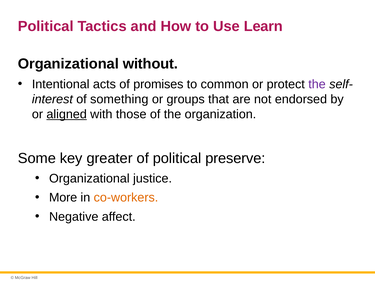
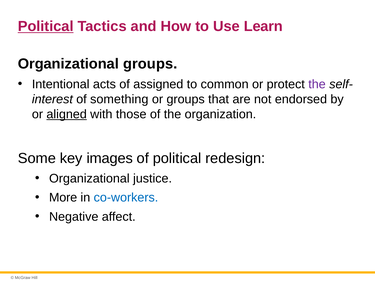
Political at (46, 26) underline: none -> present
Organizational without: without -> groups
promises: promises -> assigned
greater: greater -> images
preserve: preserve -> redesign
co-workers colour: orange -> blue
